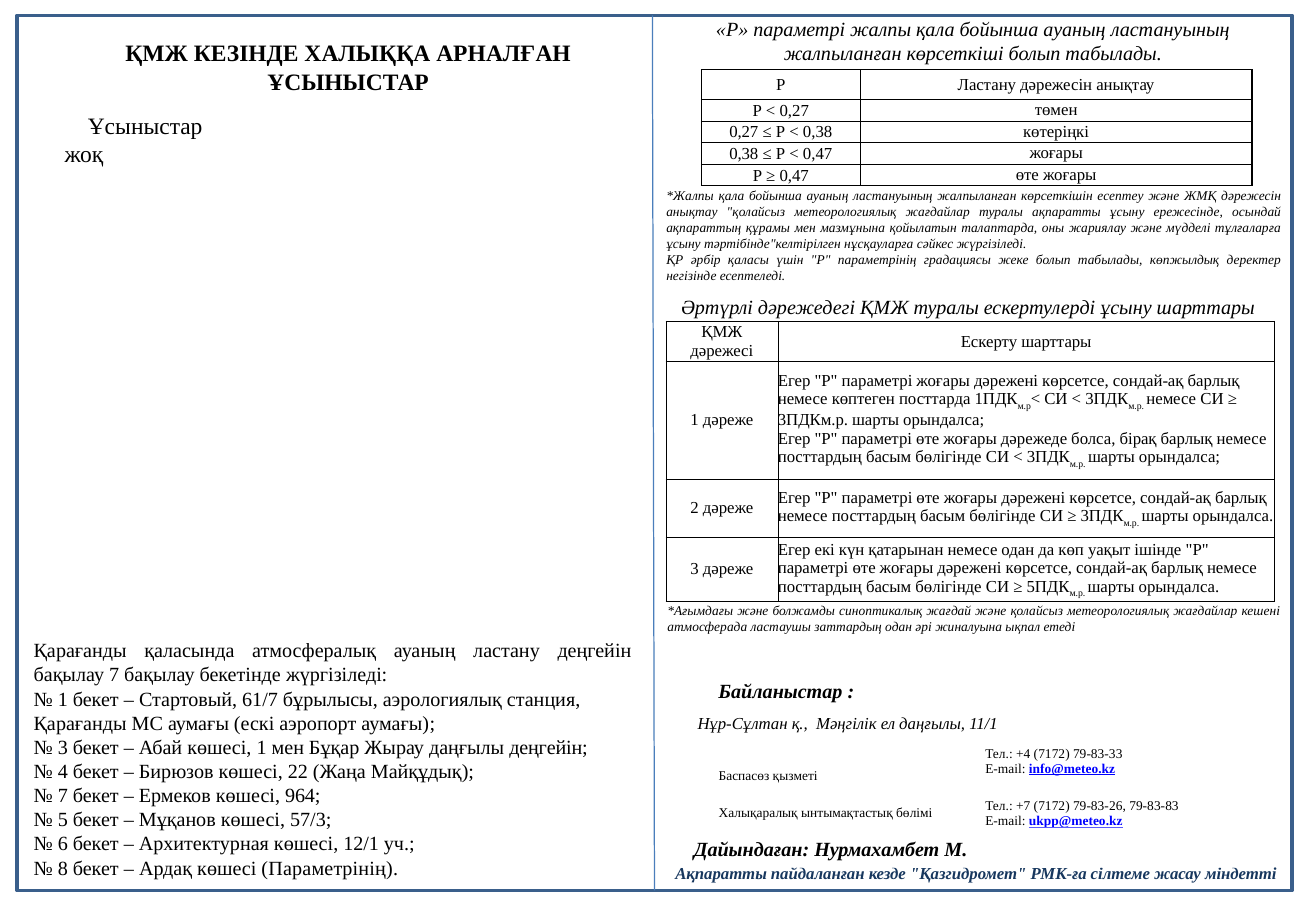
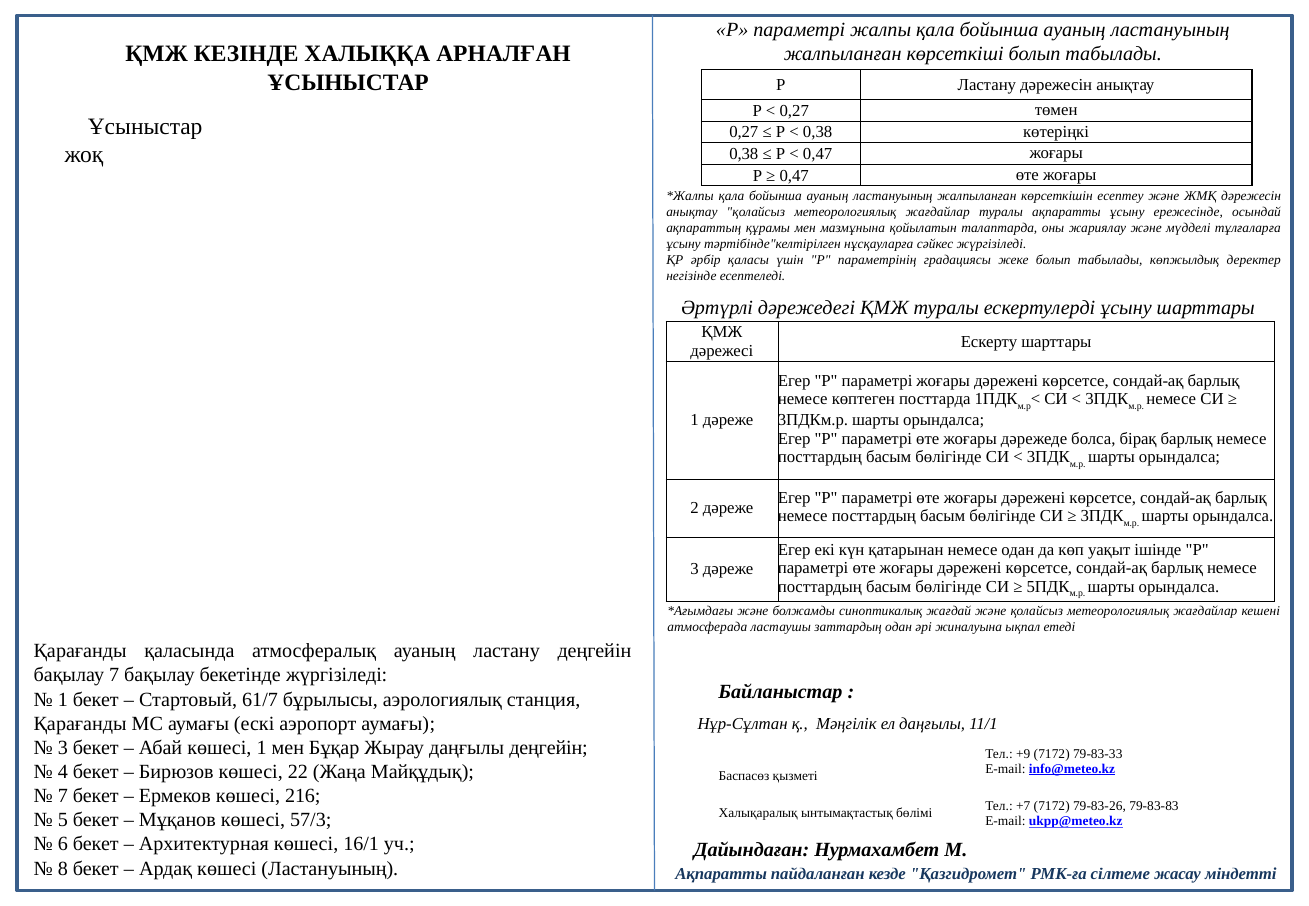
+4: +4 -> +9
964: 964 -> 216
12/1: 12/1 -> 16/1
көшесі Параметрінің: Параметрінің -> Ластануының
